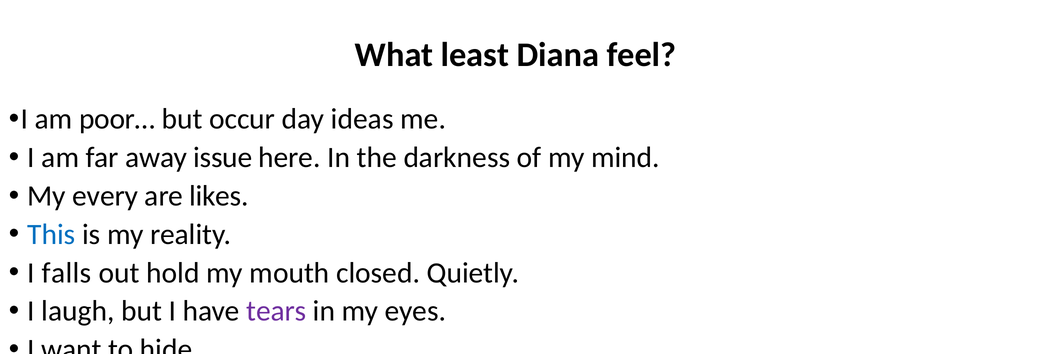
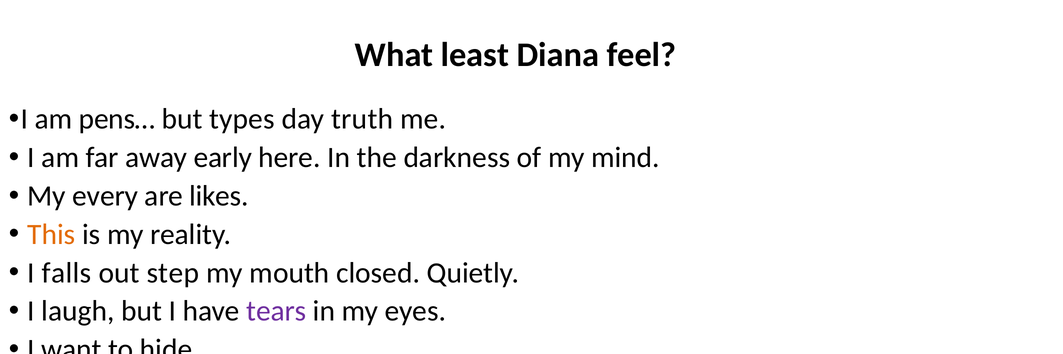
poor…: poor… -> pens…
occur: occur -> types
ideas: ideas -> truth
issue: issue -> early
This colour: blue -> orange
hold: hold -> step
